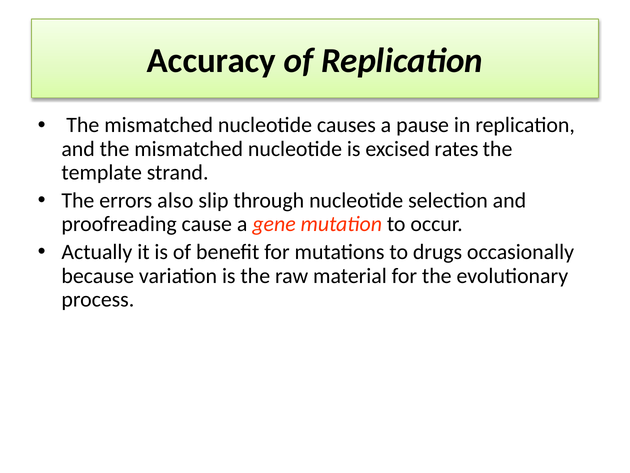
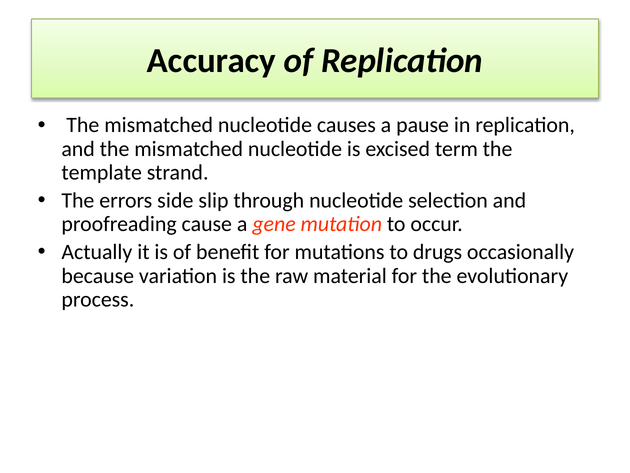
rates: rates -> term
also: also -> side
